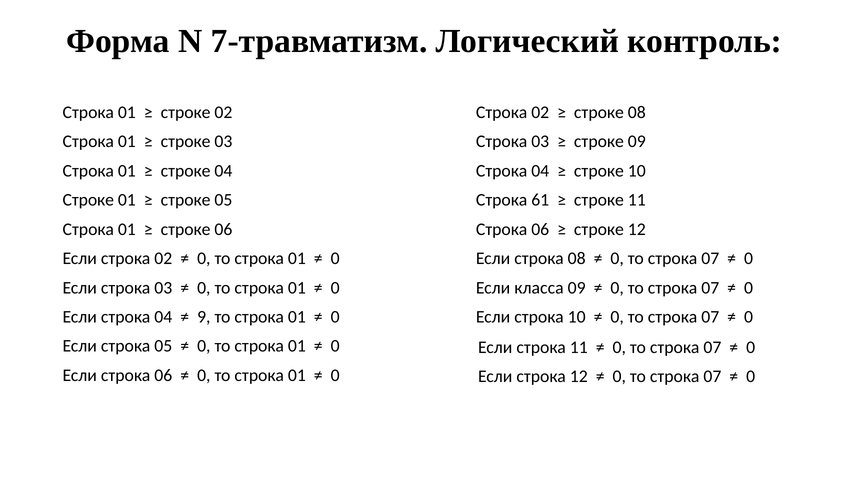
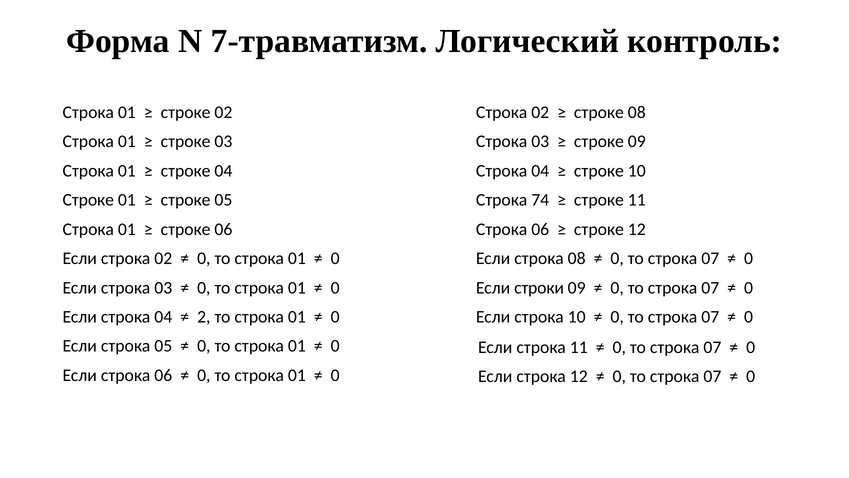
61: 61 -> 74
класса: класса -> строки
9: 9 -> 2
